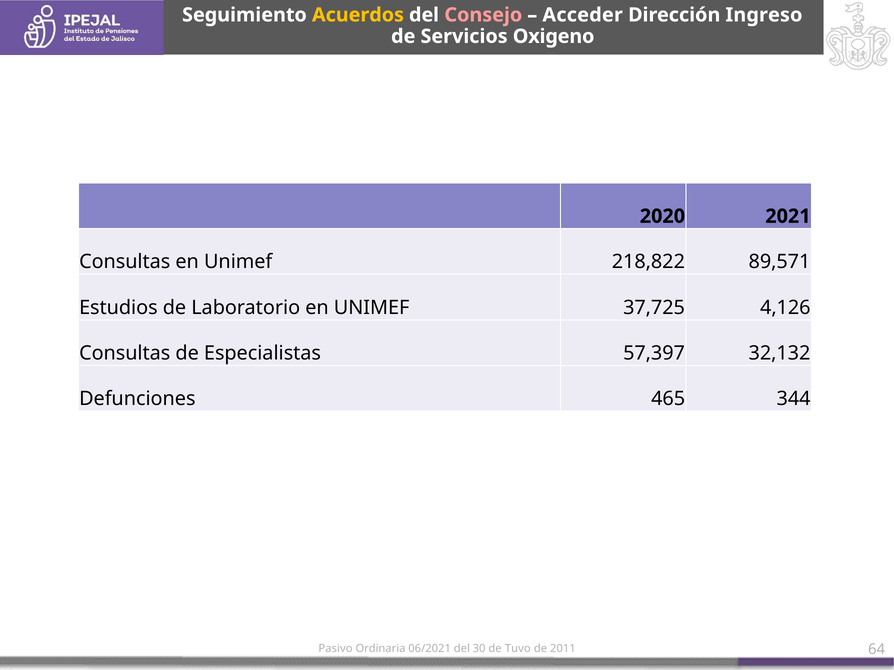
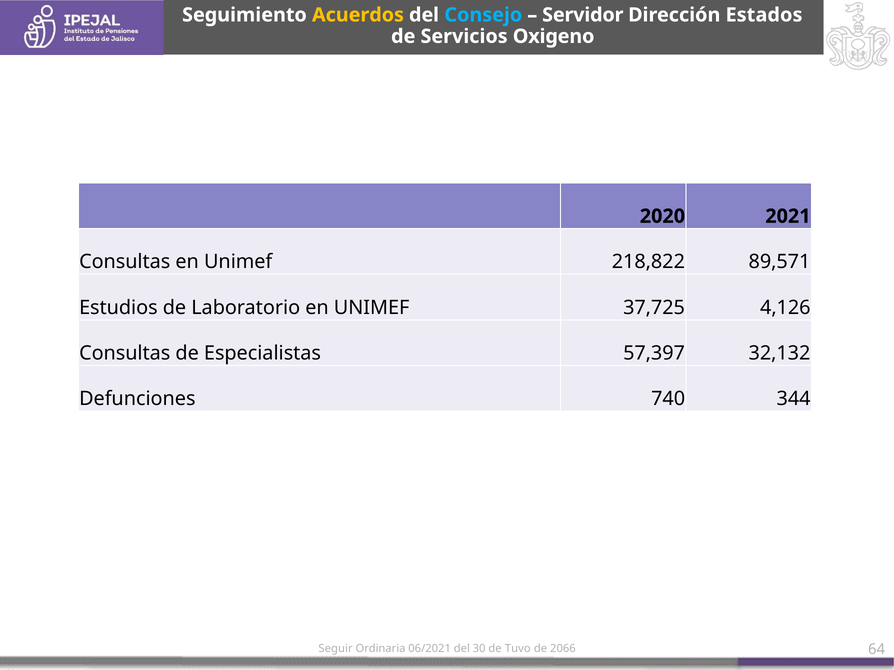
Consejo colour: pink -> light blue
Acceder: Acceder -> Servidor
Ingreso: Ingreso -> Estados
465: 465 -> 740
Pasivo: Pasivo -> Seguir
2011: 2011 -> 2066
